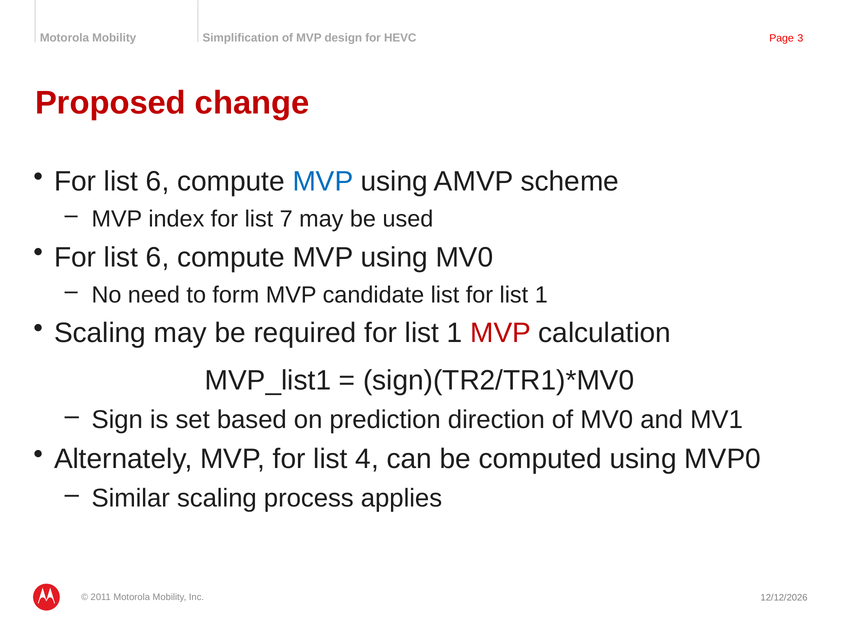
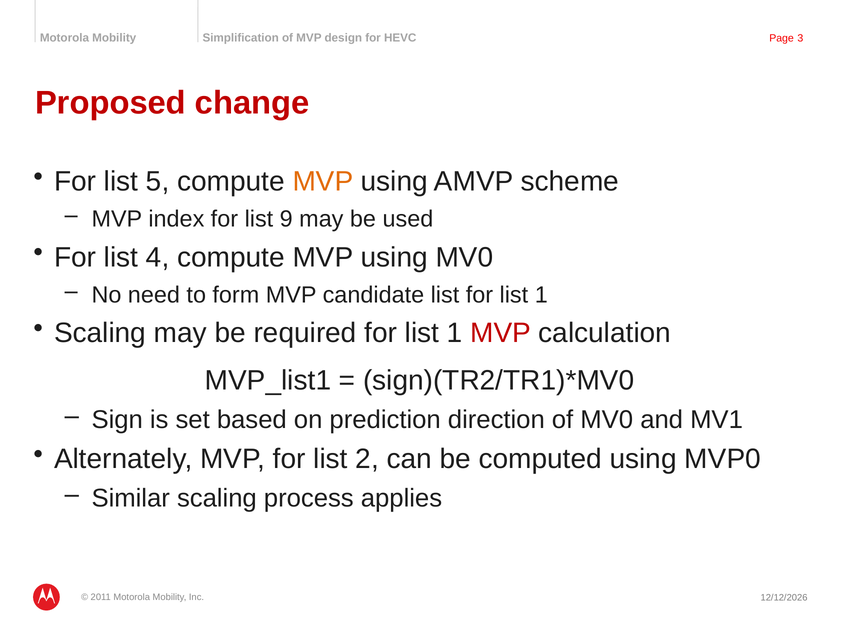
6 at (158, 182): 6 -> 5
MVP at (323, 182) colour: blue -> orange
7: 7 -> 9
6 at (158, 257): 6 -> 4
4: 4 -> 2
